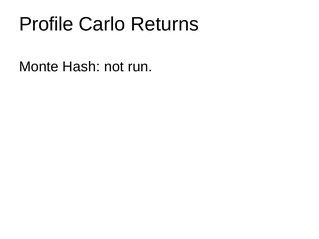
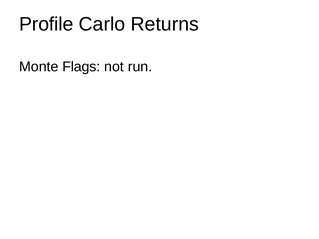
Hash: Hash -> Flags
